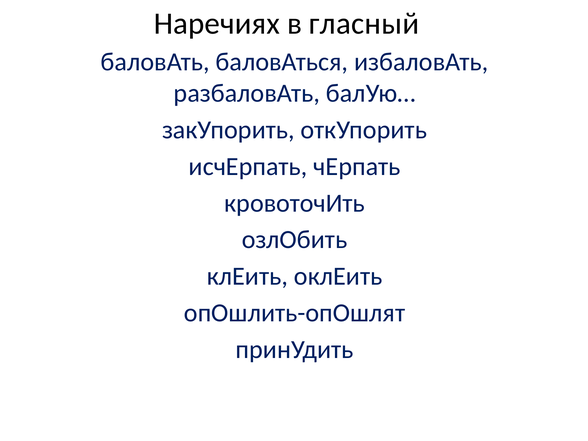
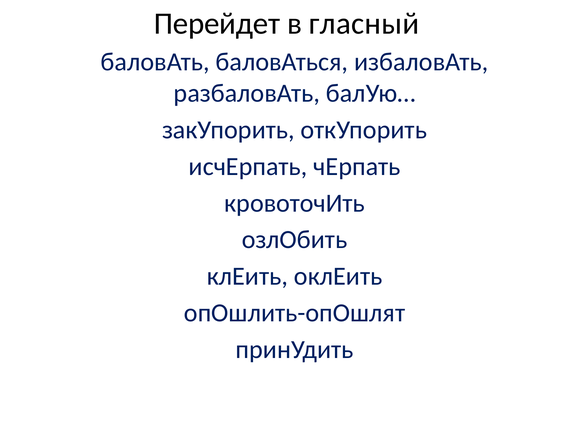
Наречиях: Наречиях -> Перейдет
